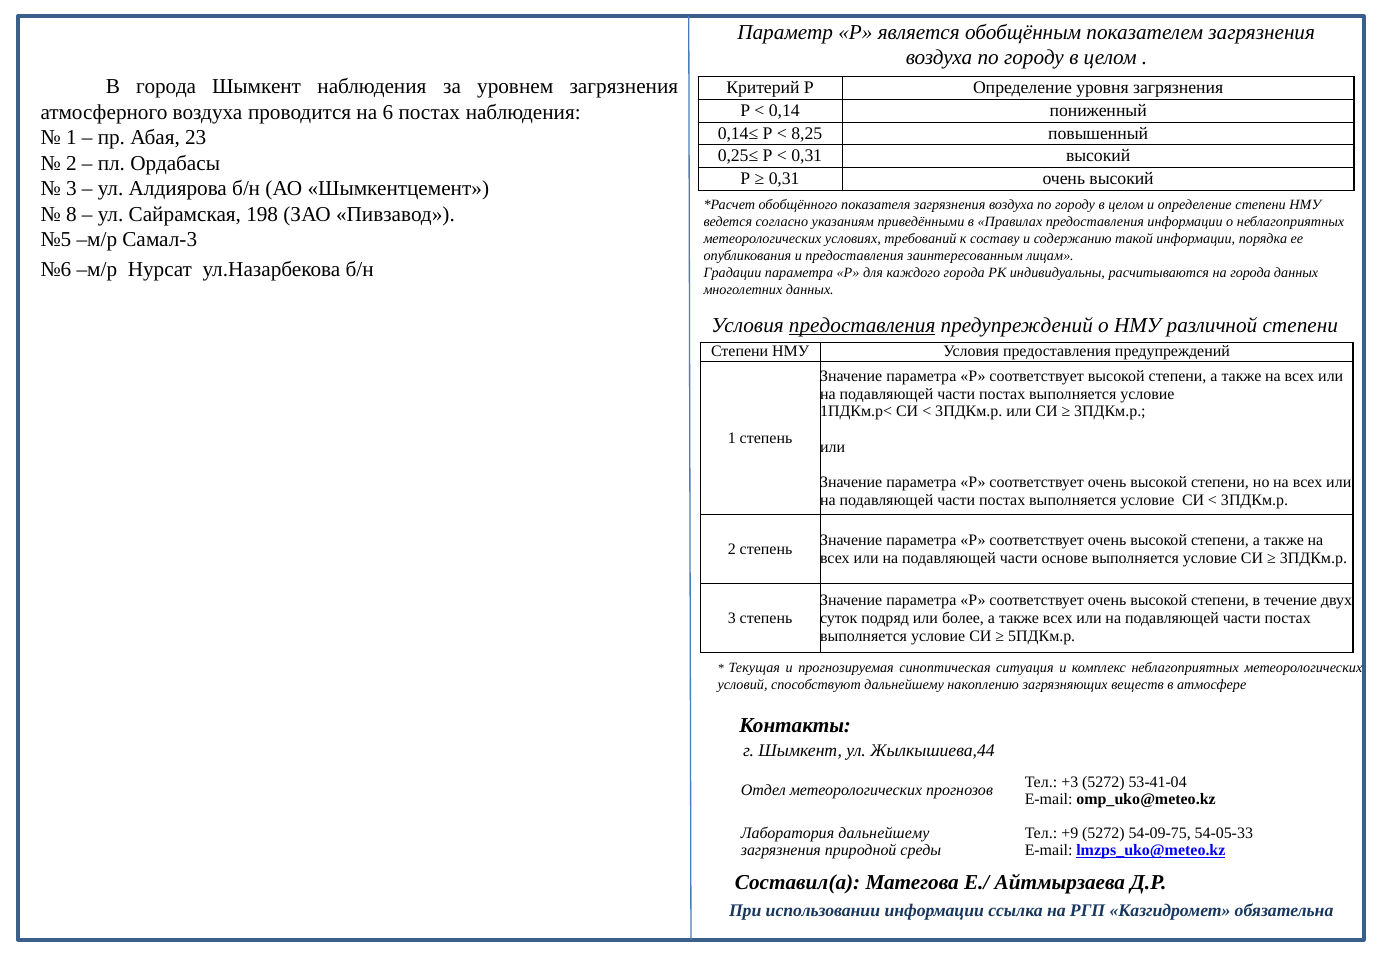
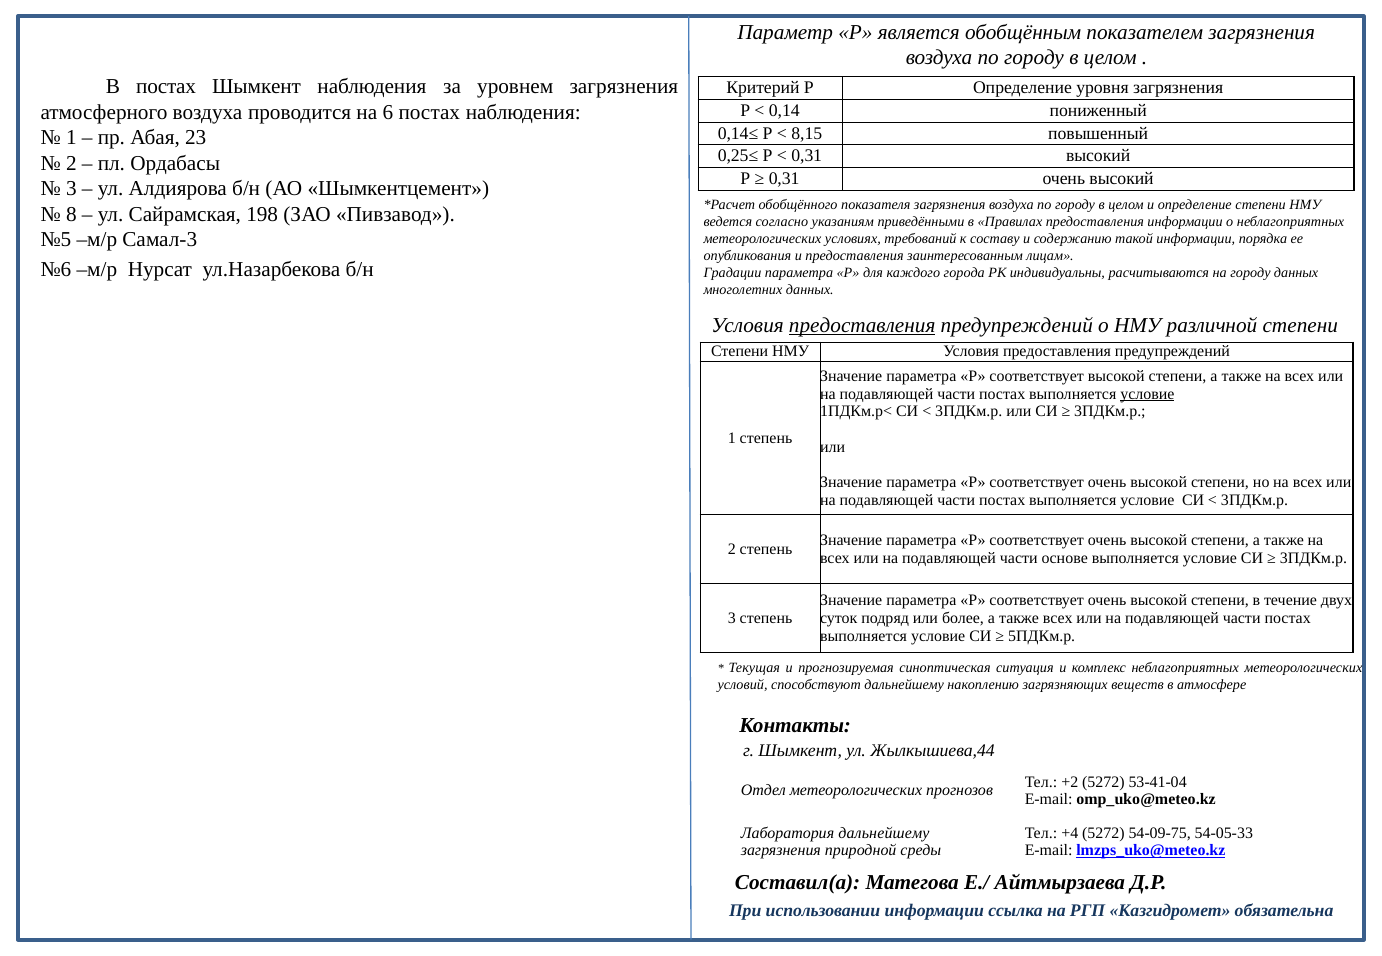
В города: города -> постах
8,25: 8,25 -> 8,15
на города: города -> городу
условие at (1147, 394) underline: none -> present
+3: +3 -> +2
+9: +9 -> +4
